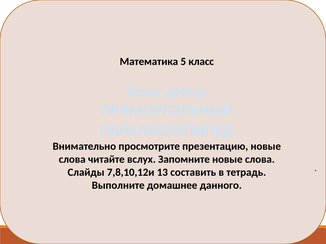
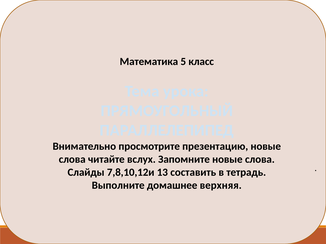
данного: данного -> верхняя
